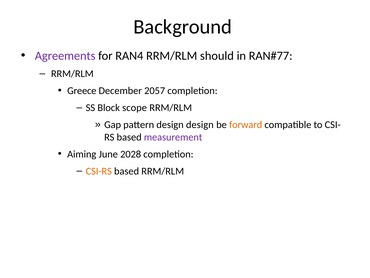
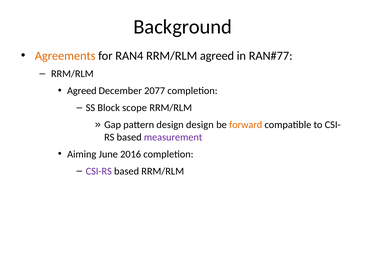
Agreements colour: purple -> orange
RRM/RLM should: should -> agreed
Greece at (82, 91): Greece -> Agreed
2057: 2057 -> 2077
2028: 2028 -> 2016
CSI-RS colour: orange -> purple
